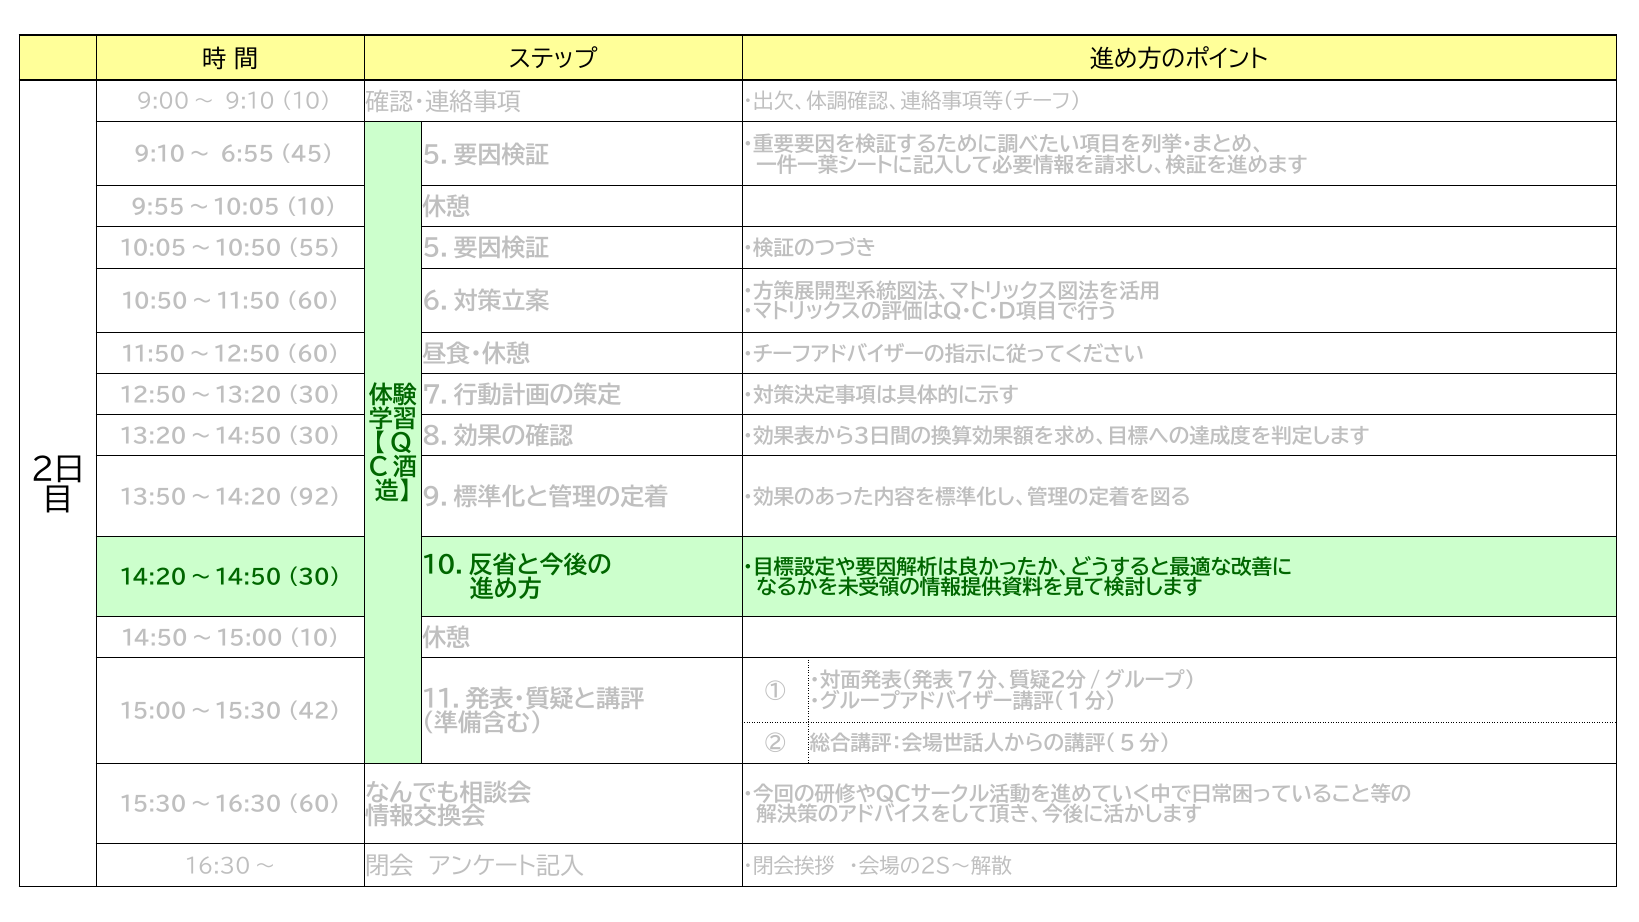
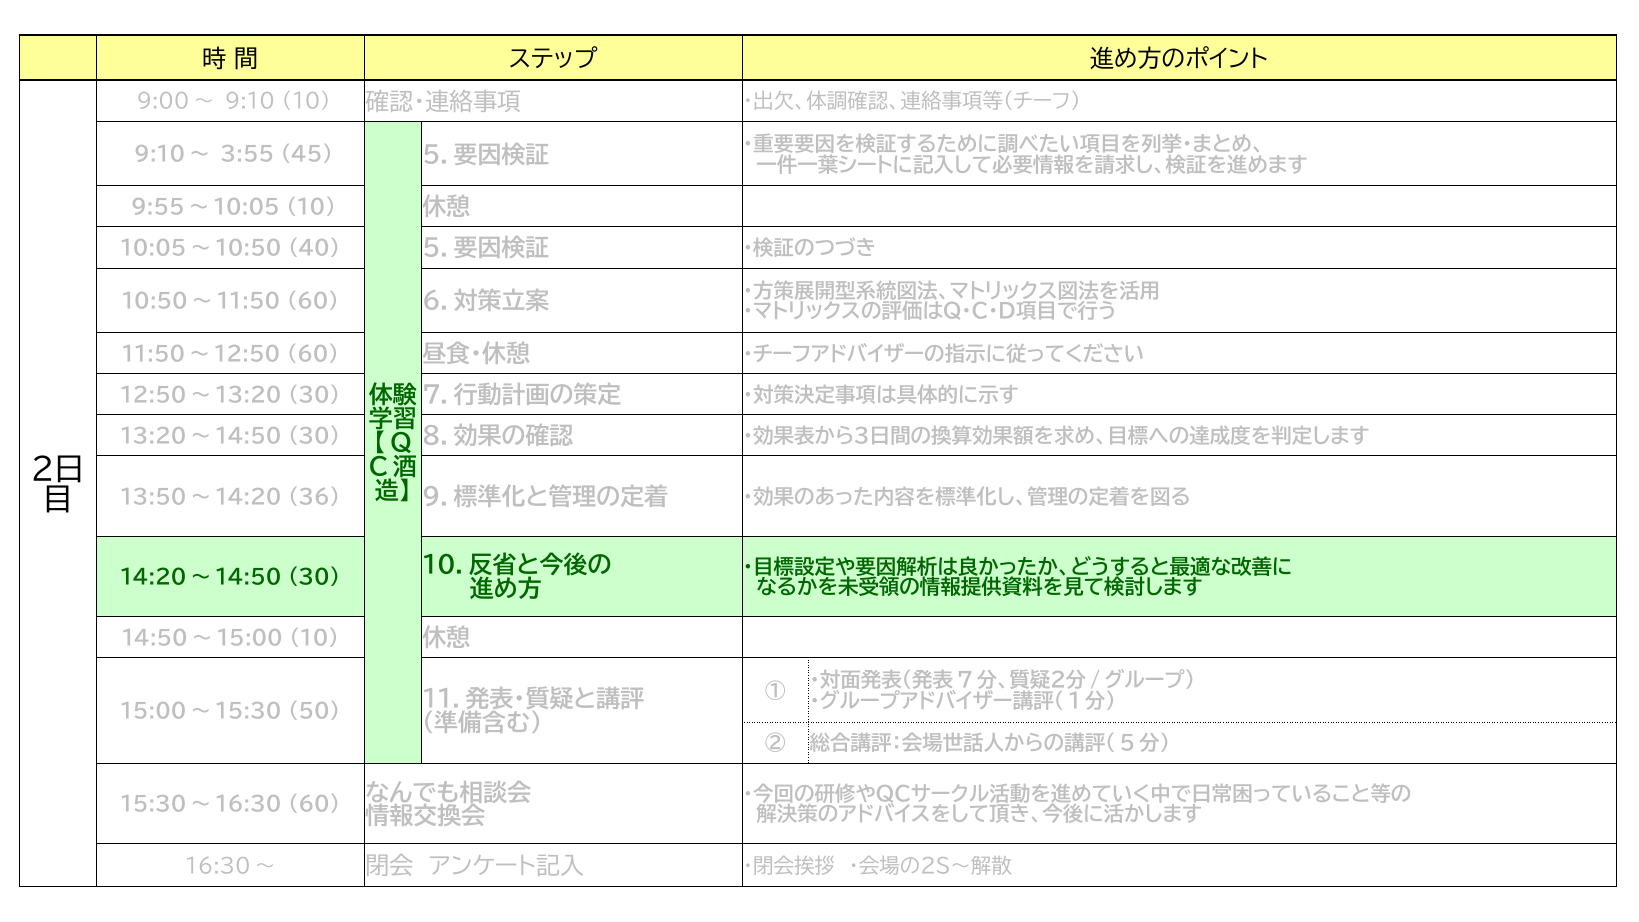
6:55: 6:55 -> 3:55
55: 55 -> 40
92: 92 -> 36
42: 42 -> 50
